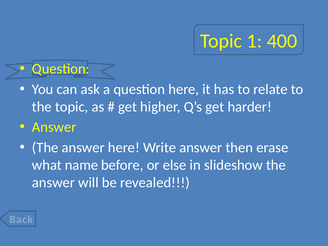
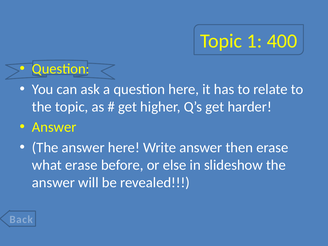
what name: name -> erase
